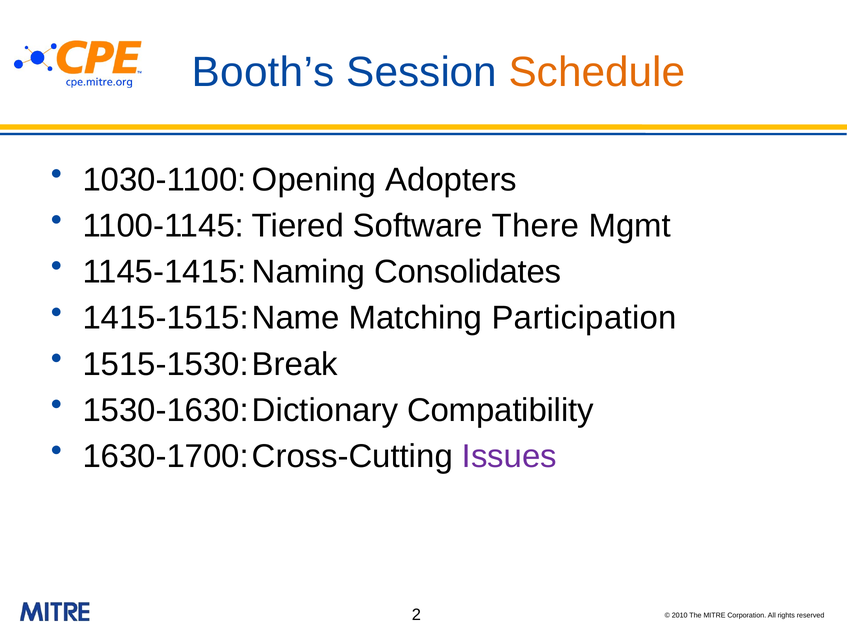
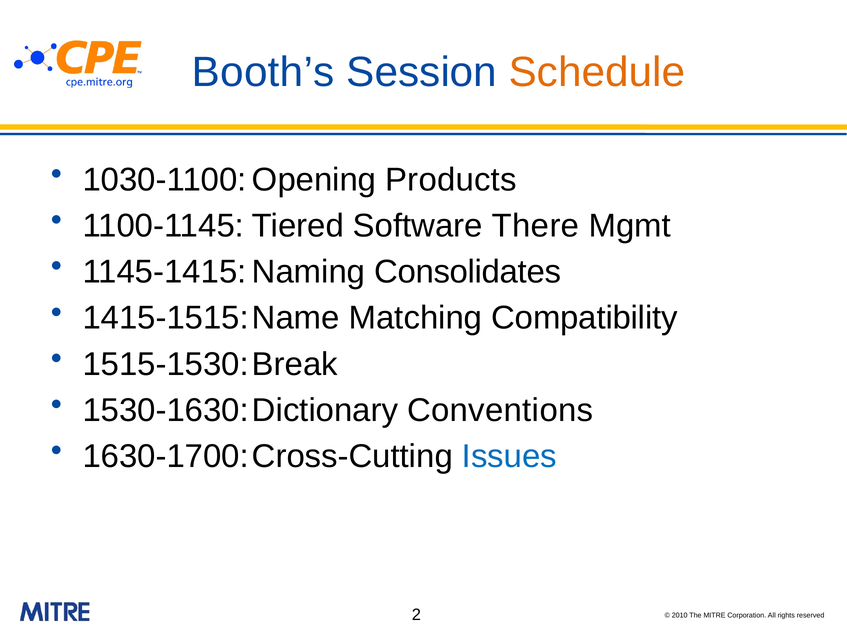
Adopters: Adopters -> Products
Participation: Participation -> Compatibility
Compatibility: Compatibility -> Conventions
Issues colour: purple -> blue
